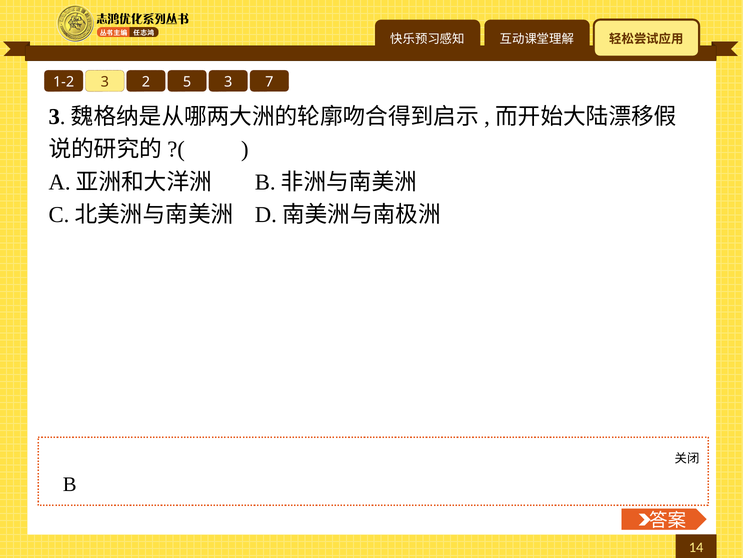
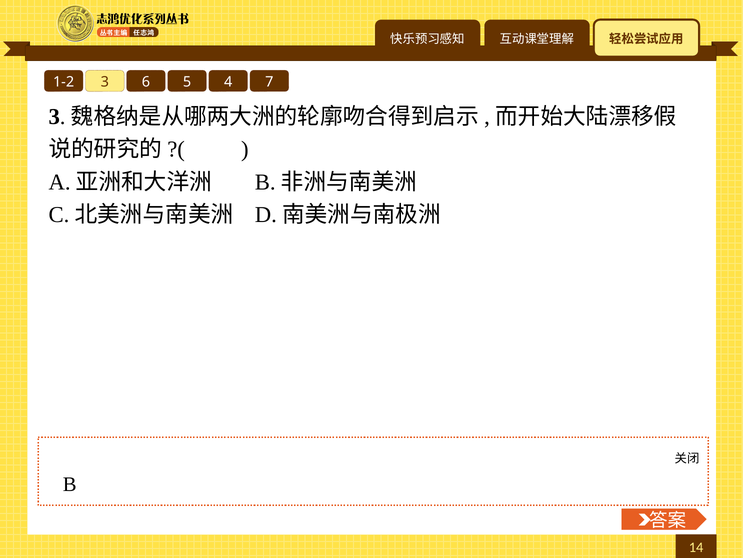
2: 2 -> 6
5 3: 3 -> 4
